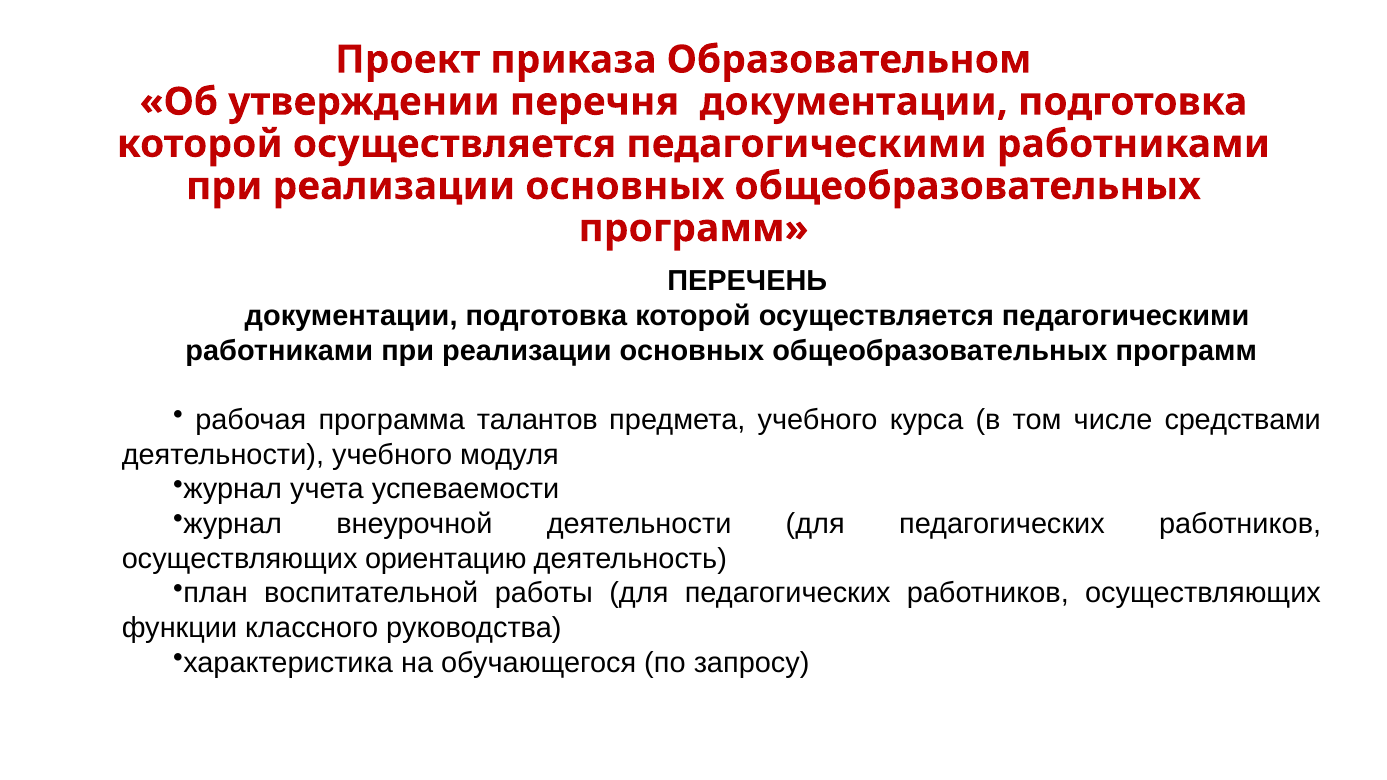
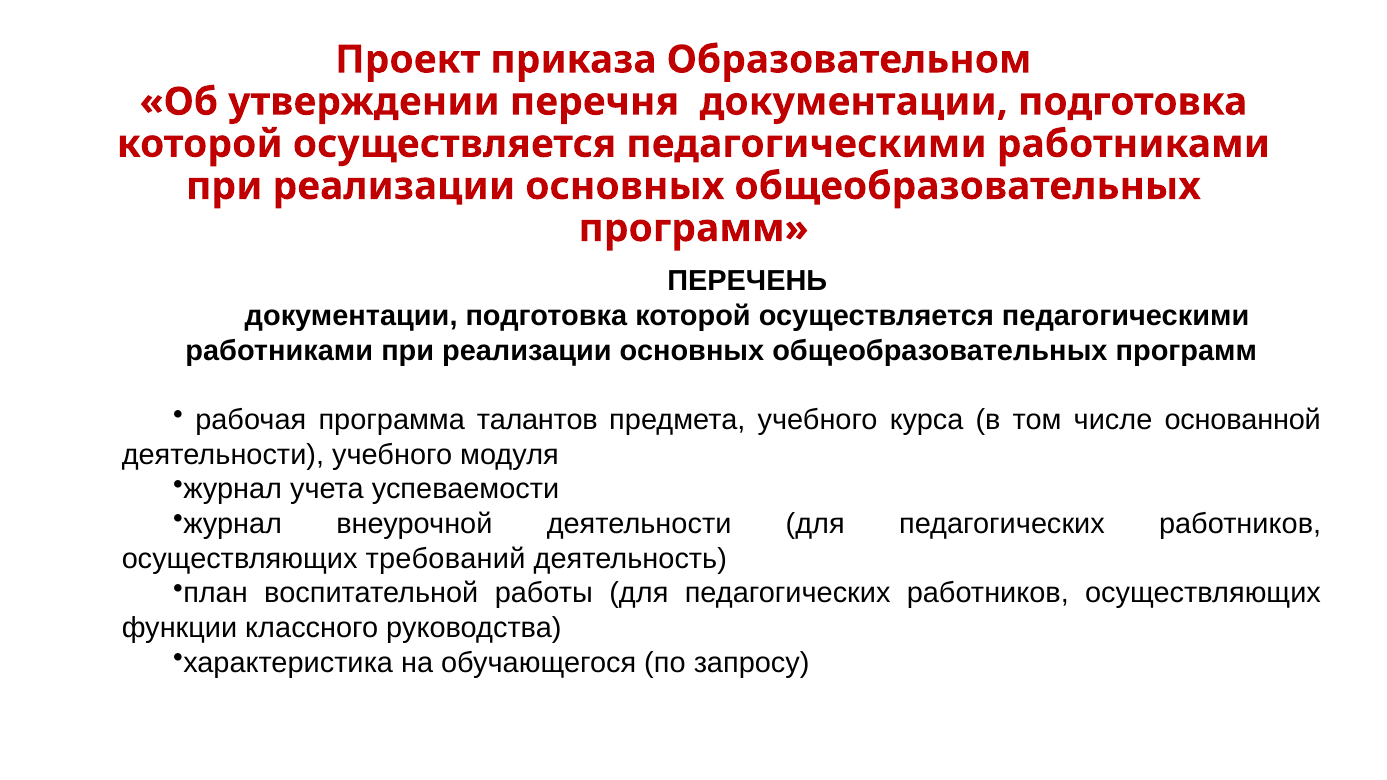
средствами: средствами -> основанной
ориентацию: ориентацию -> требований
